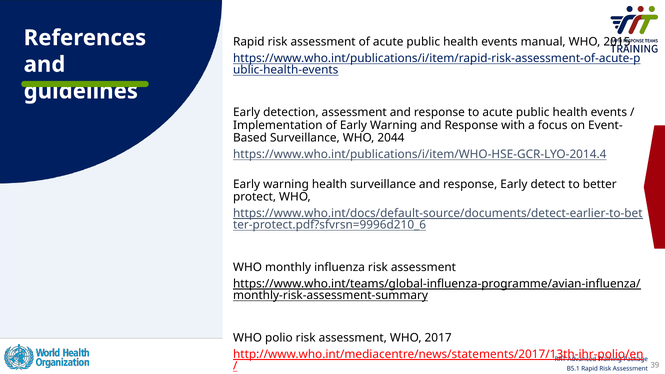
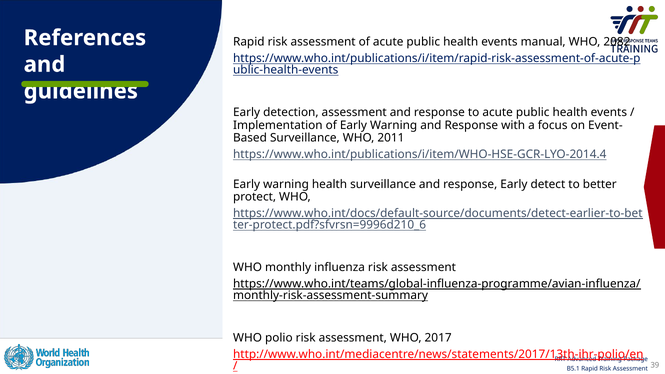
2015: 2015 -> 2082
2044: 2044 -> 2011
